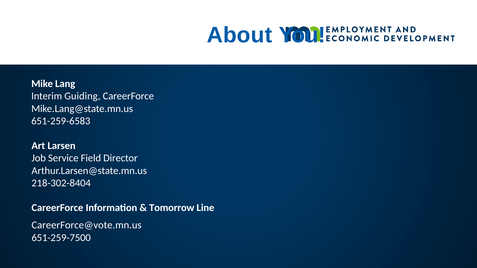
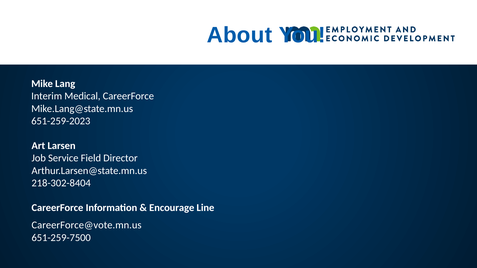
Guiding: Guiding -> Medical
651-259-6583: 651-259-6583 -> 651-259-2023
Tomorrow: Tomorrow -> Encourage
